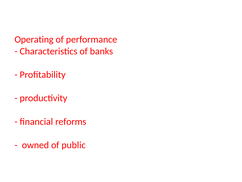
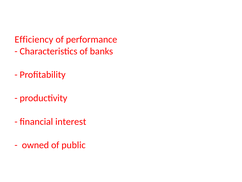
Operating: Operating -> Efficiency
reforms: reforms -> interest
